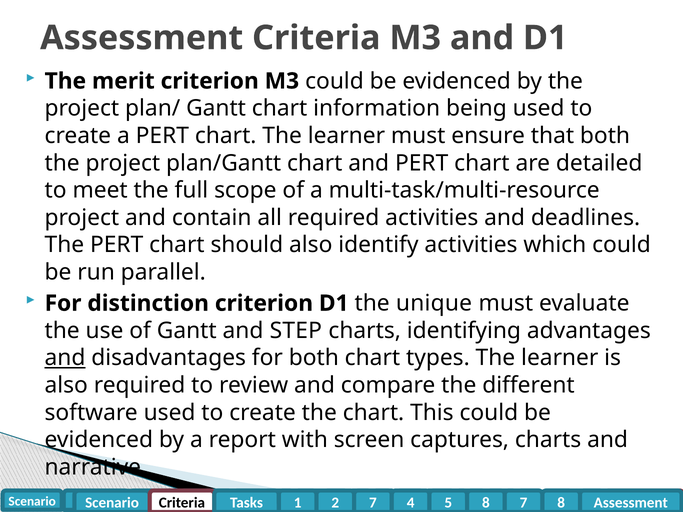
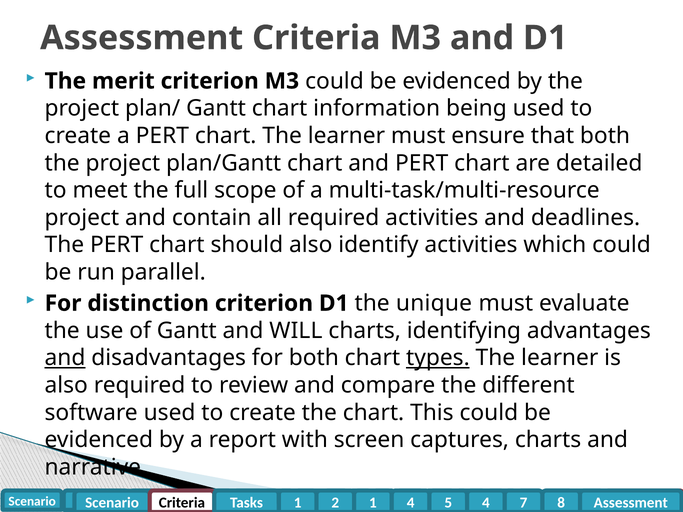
STEP: STEP -> WILL
types underline: none -> present
7 at (373, 503): 7 -> 1
8 at (486, 503): 8 -> 4
